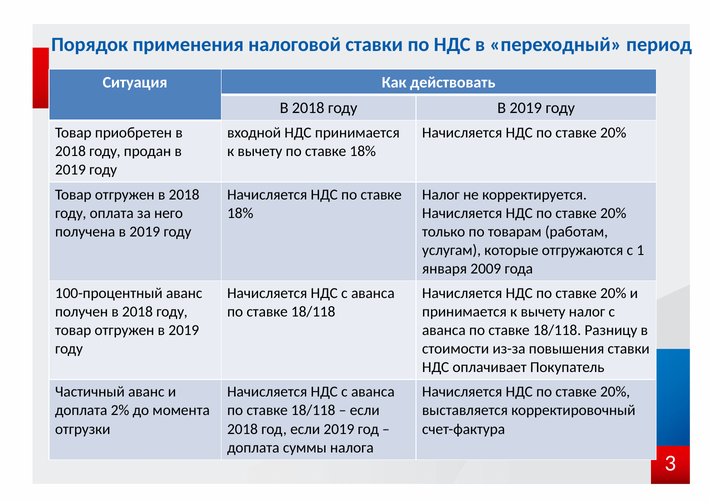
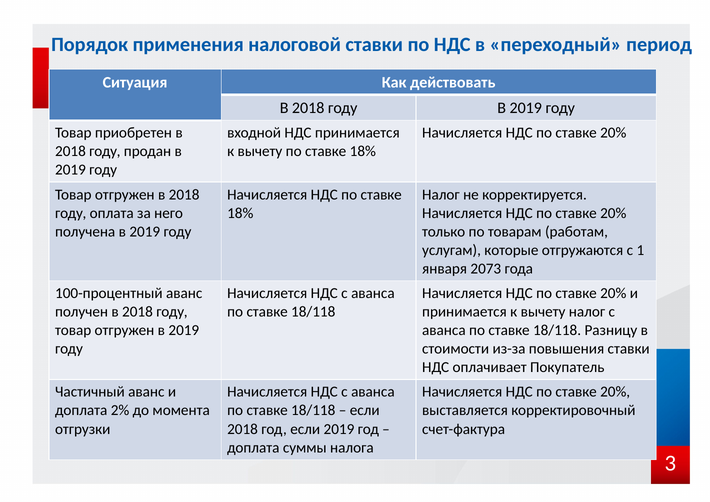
2009: 2009 -> 2073
